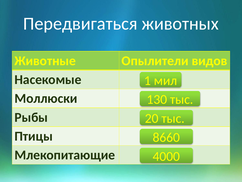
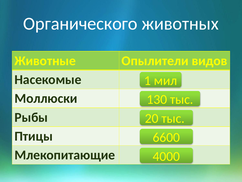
Передвигаться: Передвигаться -> Органического
8660: 8660 -> 6600
